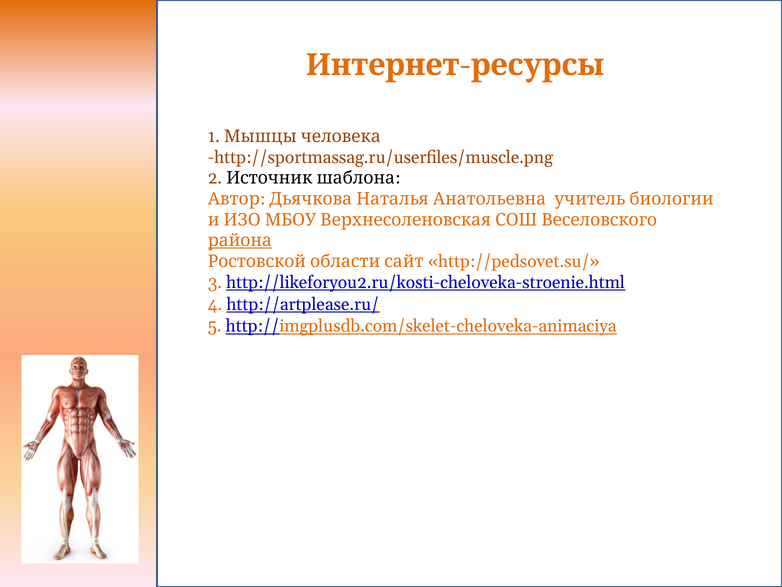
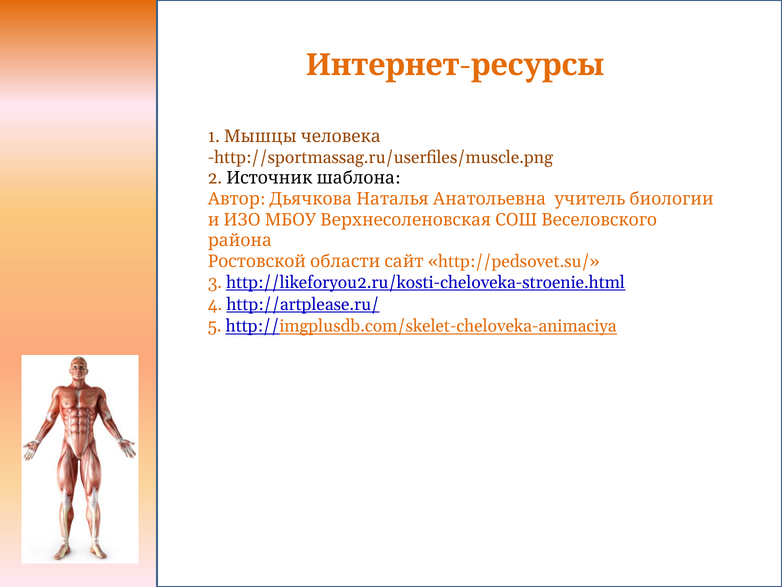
района underline: present -> none
